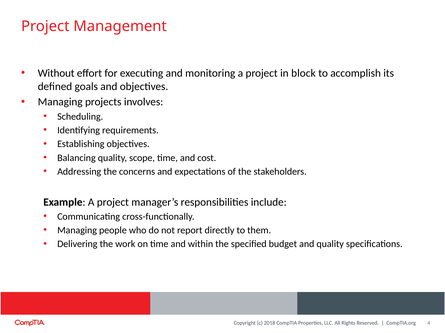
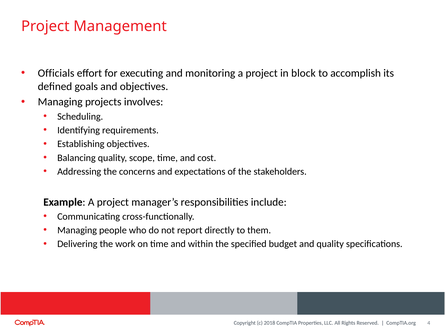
Without: Without -> Officials
